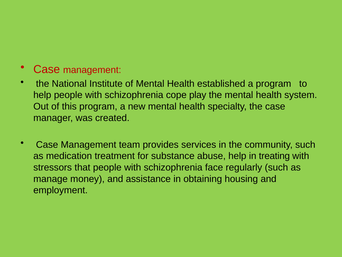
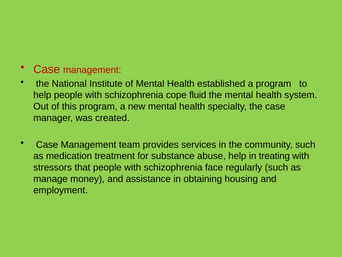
play: play -> fluid
